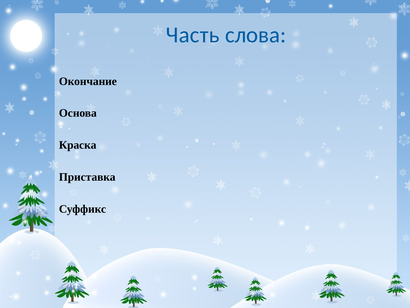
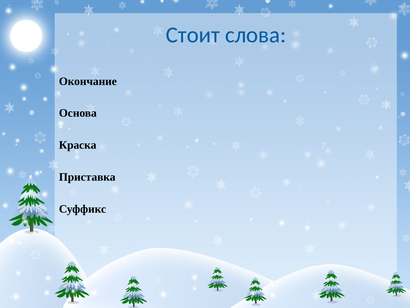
Часть: Часть -> Стоит
